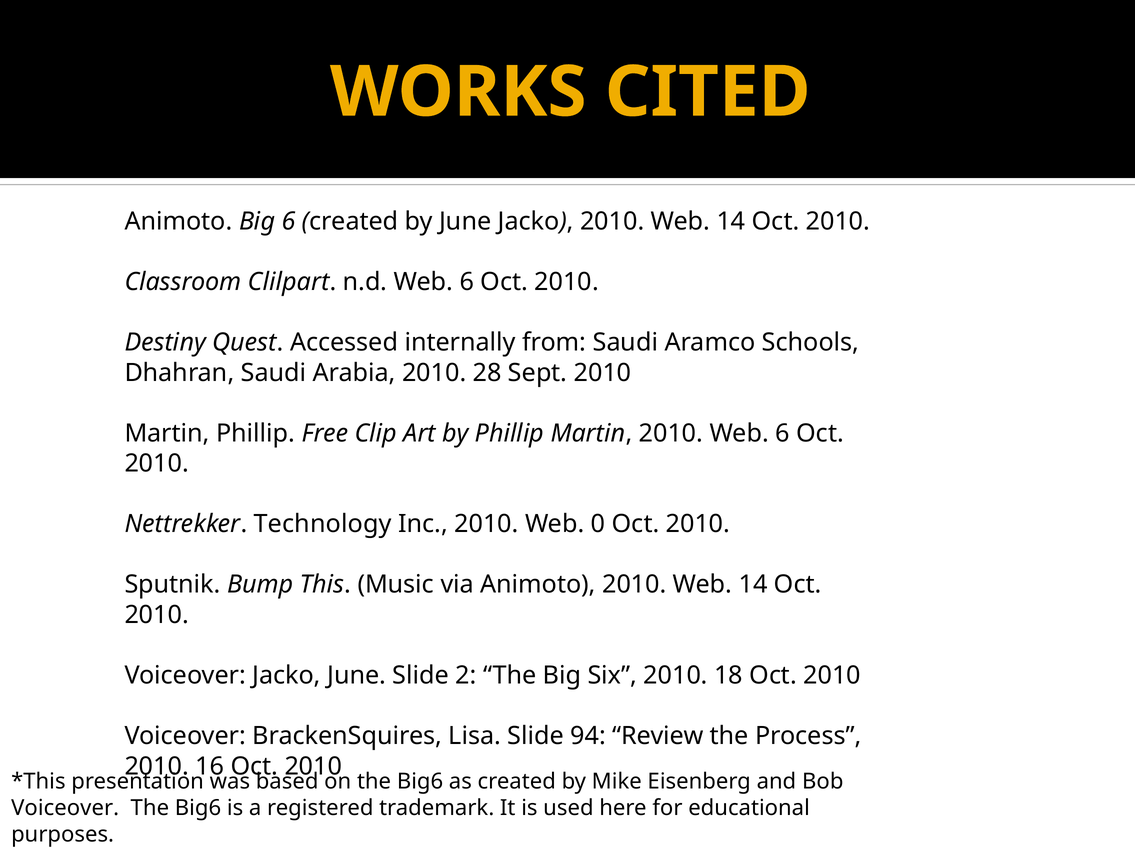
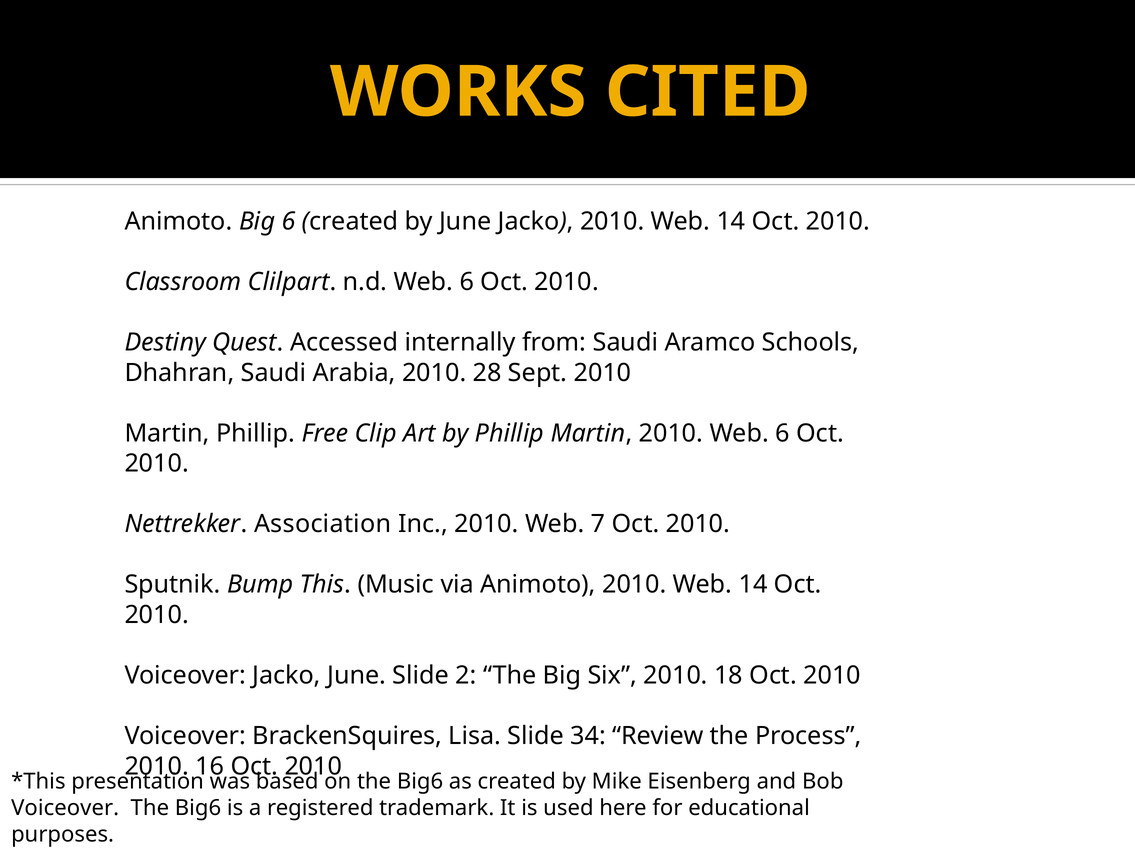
Technology: Technology -> Association
0: 0 -> 7
94: 94 -> 34
